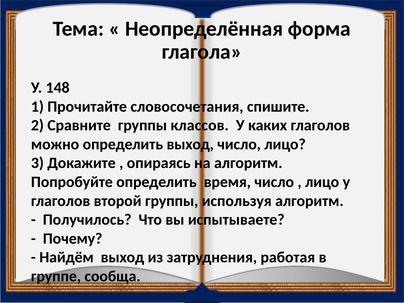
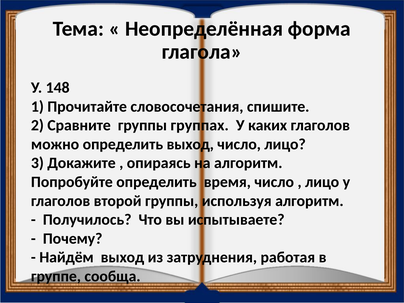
классов: классов -> группах
